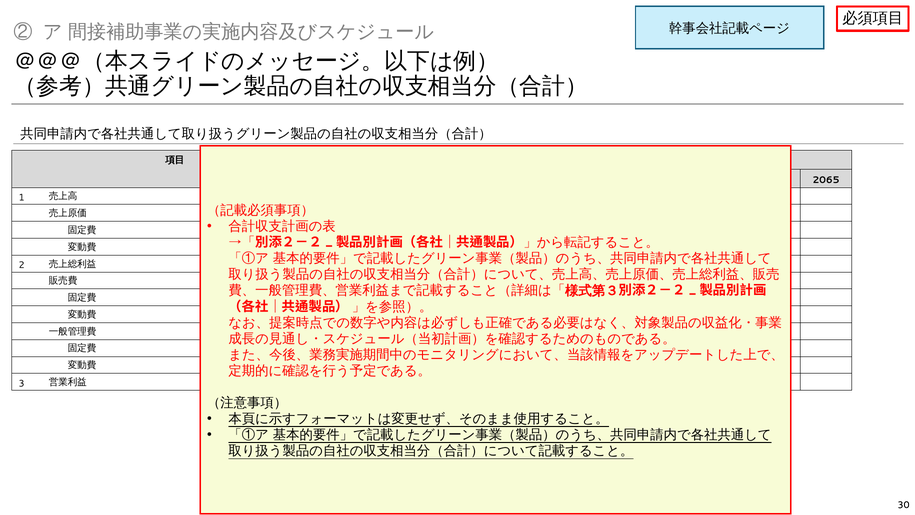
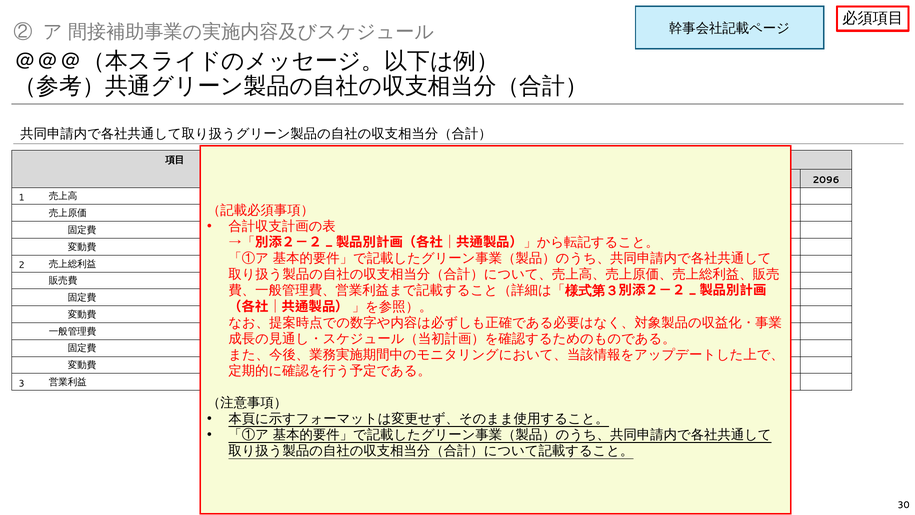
2065: 2065 -> 2096
